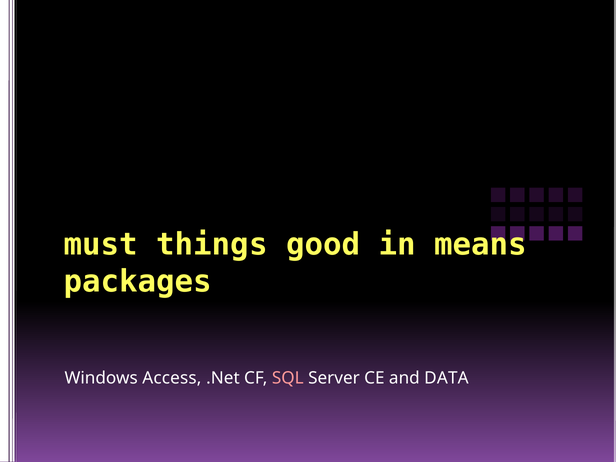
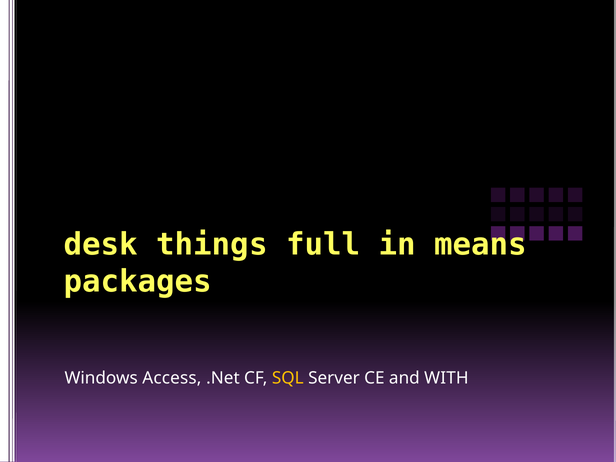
must: must -> desk
good: good -> full
SQL colour: pink -> yellow
DATA: DATA -> WITH
